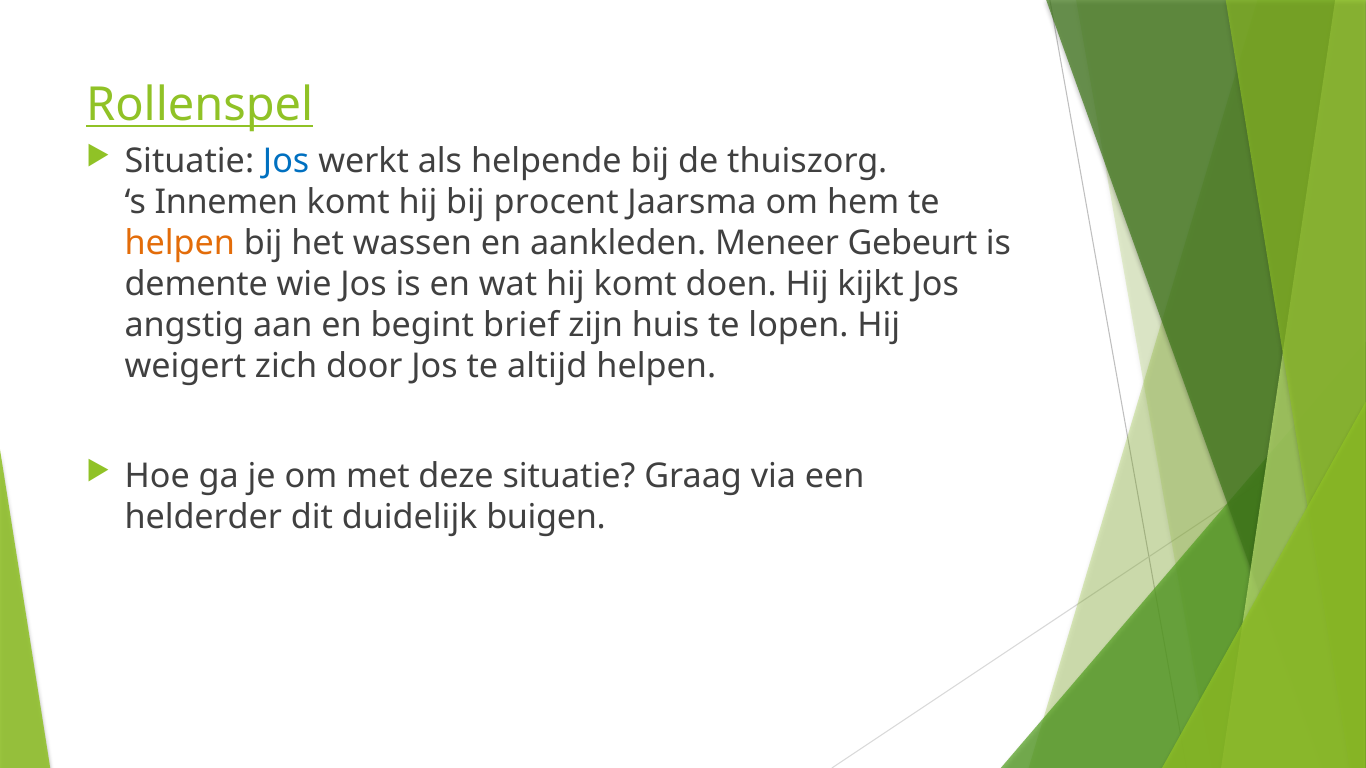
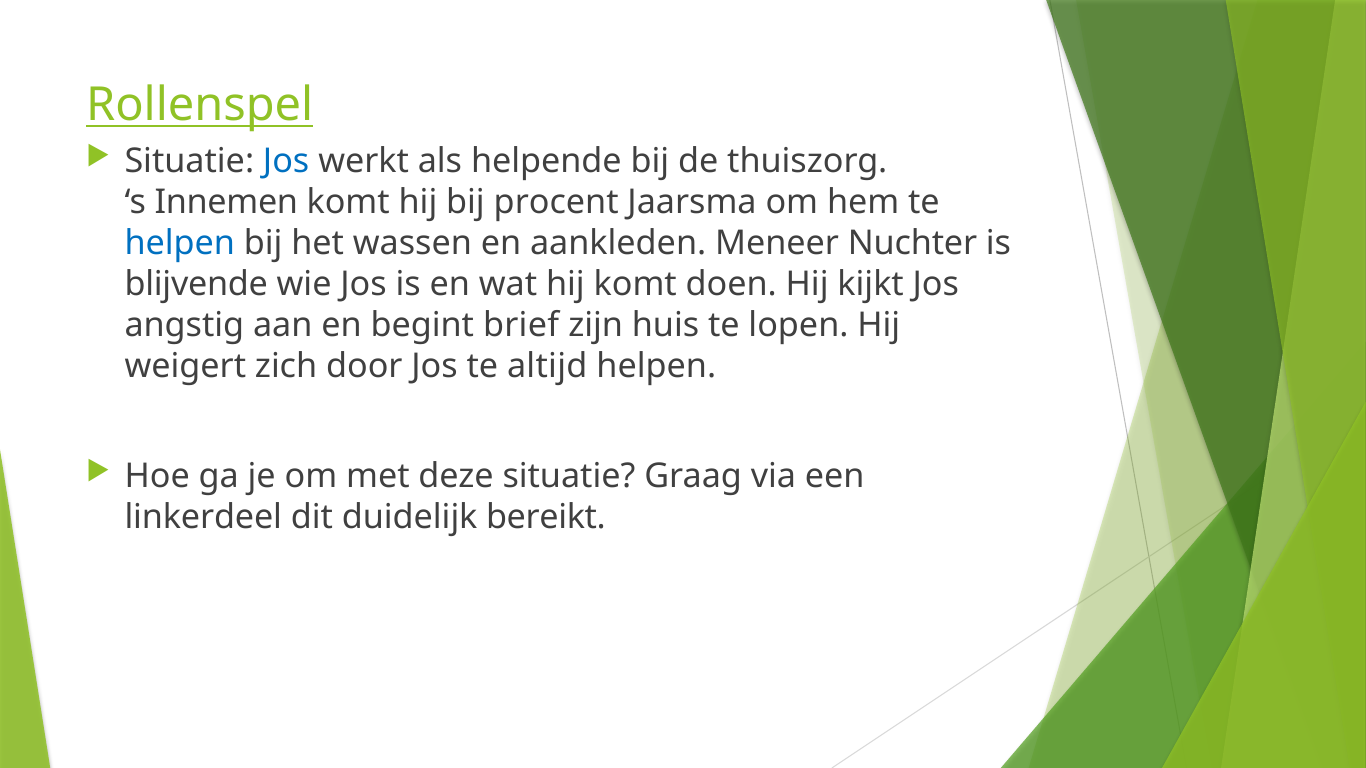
helpen at (180, 243) colour: orange -> blue
Gebeurt: Gebeurt -> Nuchter
demente: demente -> blijvende
helderder: helderder -> linkerdeel
buigen: buigen -> bereikt
